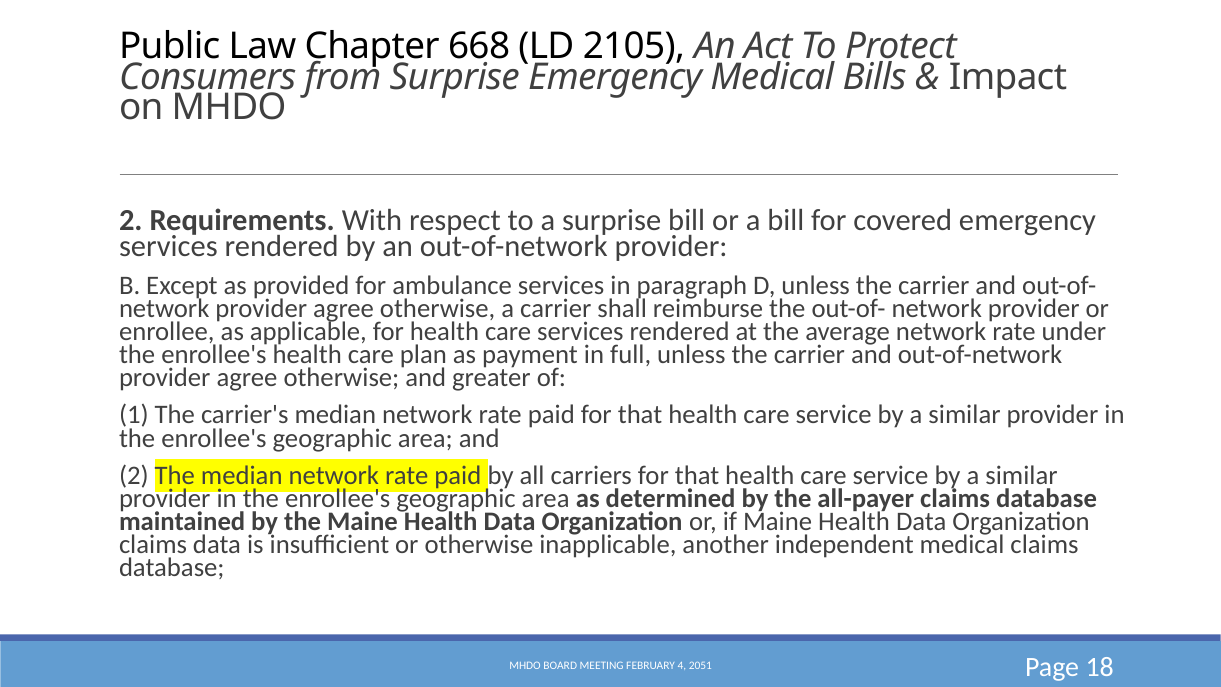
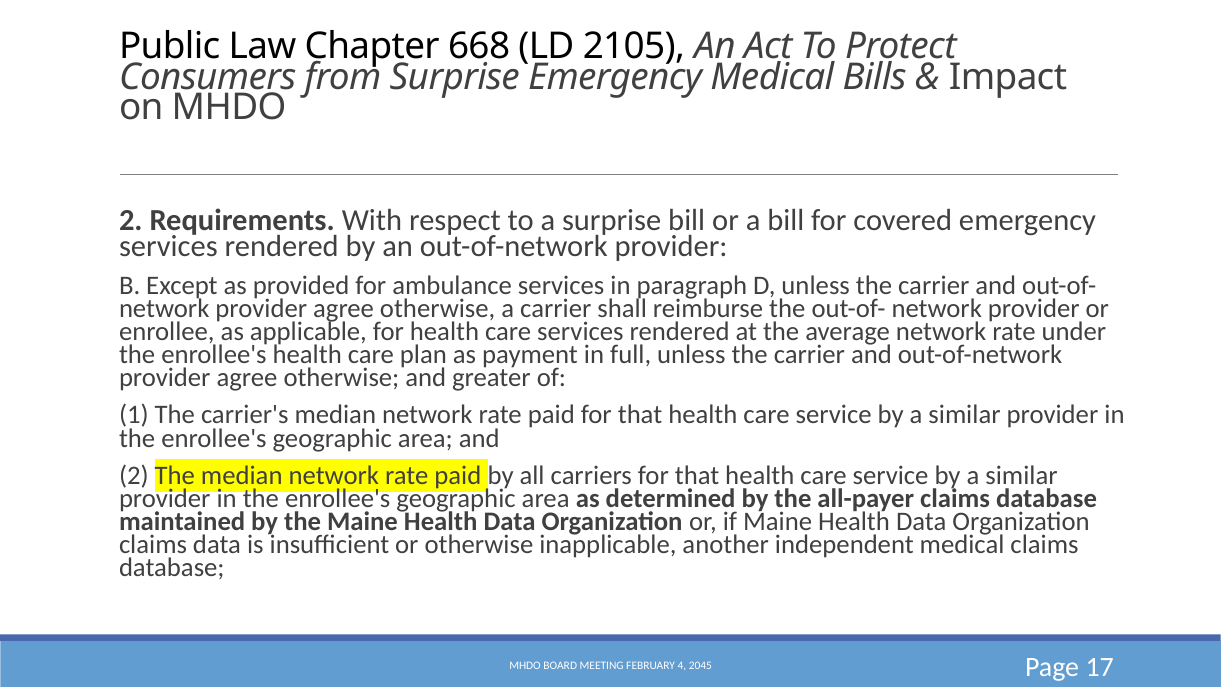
18: 18 -> 17
2051: 2051 -> 2045
